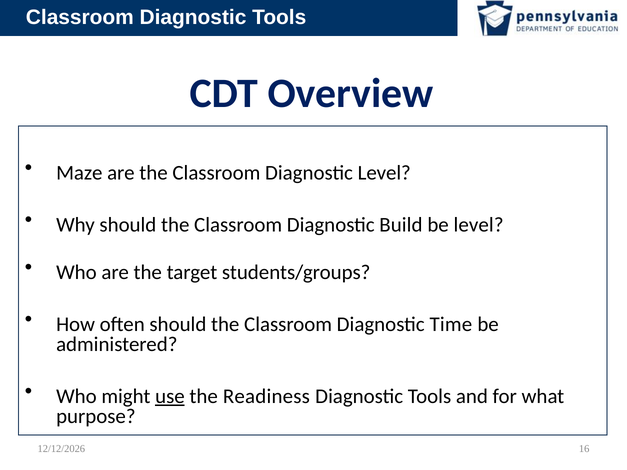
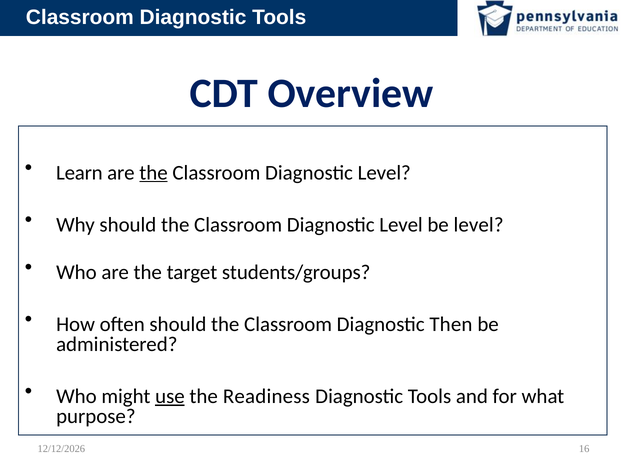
Maze: Maze -> Learn
the at (153, 173) underline: none -> present
Build at (401, 225): Build -> Level
Time: Time -> Then
